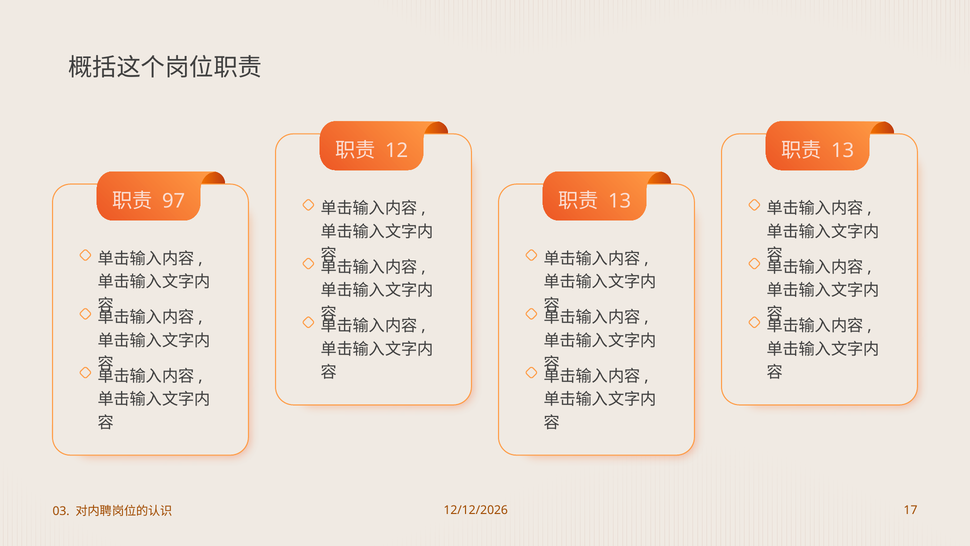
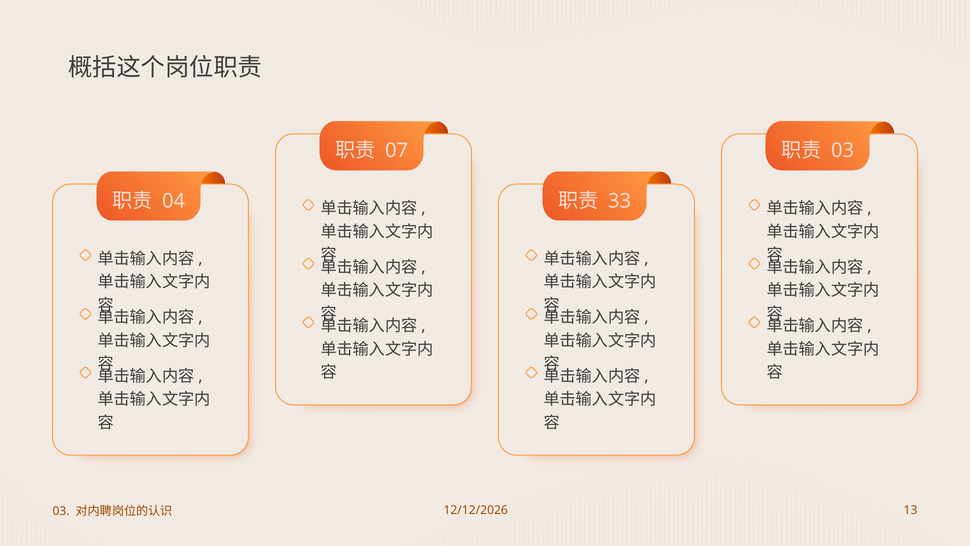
12: 12 -> 07
13 at (843, 150): 13 -> 03
97: 97 -> 04
13 at (620, 201): 13 -> 33
17: 17 -> 13
